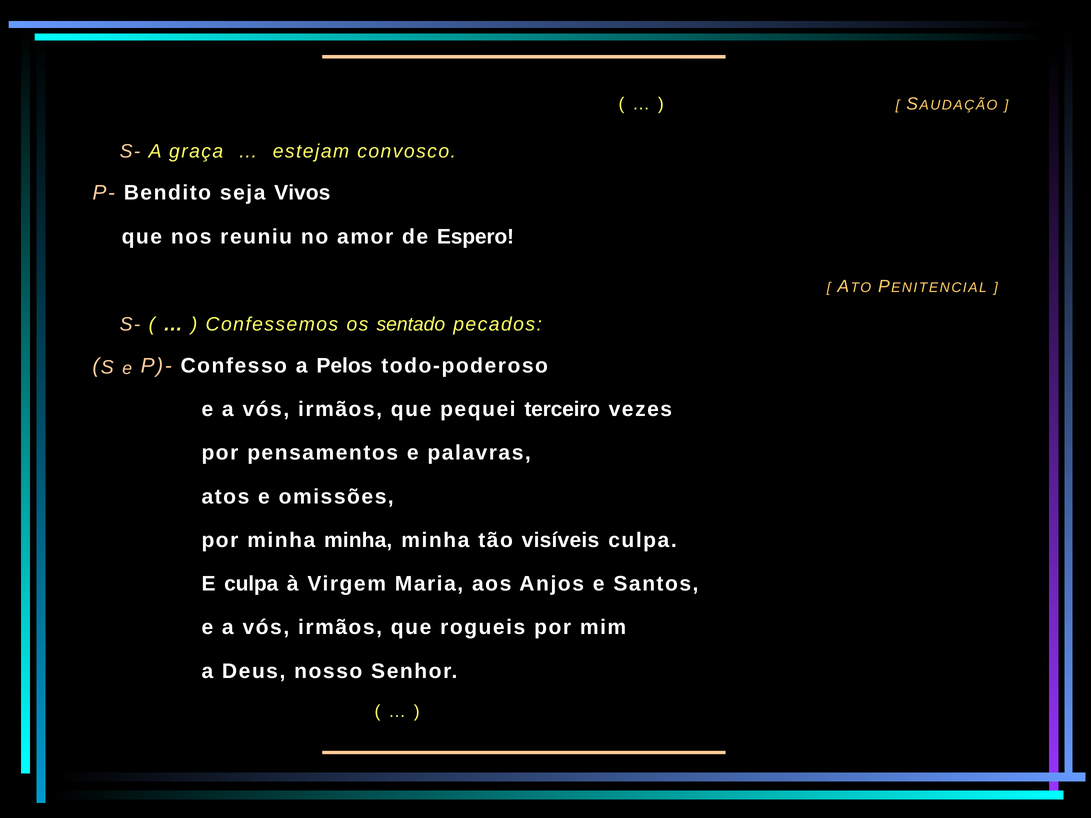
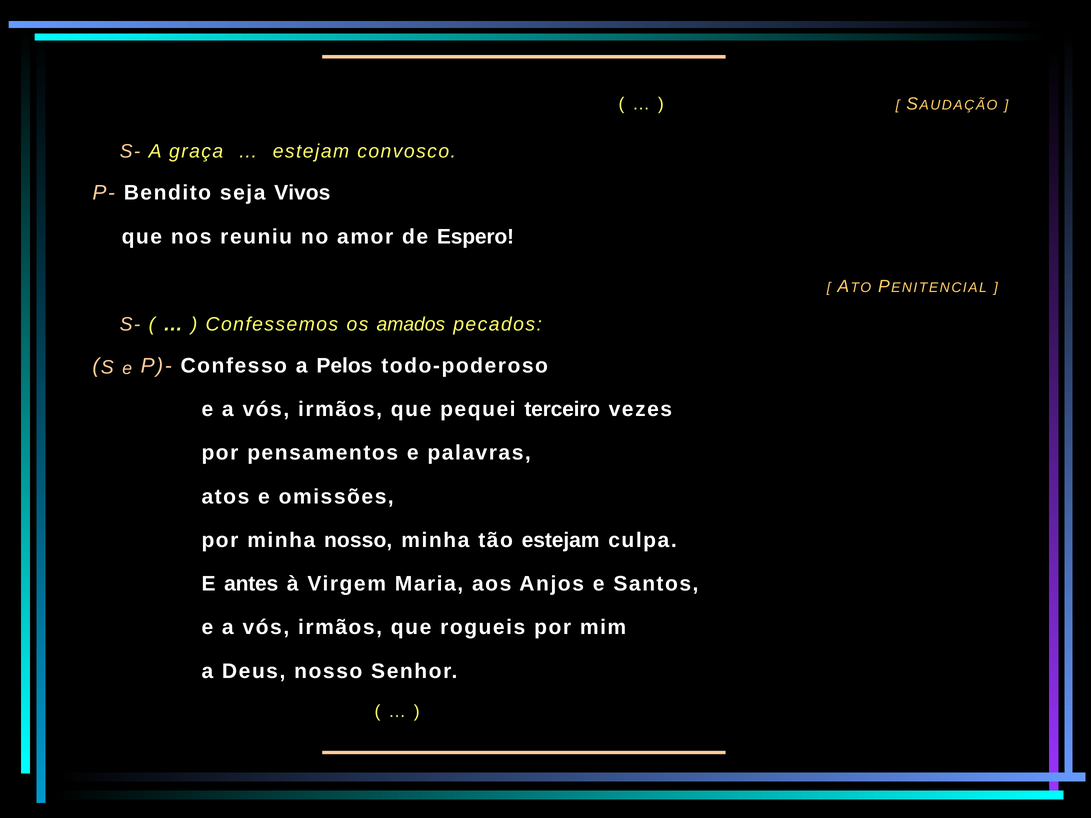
sentado: sentado -> amados
por minha minha: minha -> nosso
tão visíveis: visíveis -> estejam
E culpa: culpa -> antes
